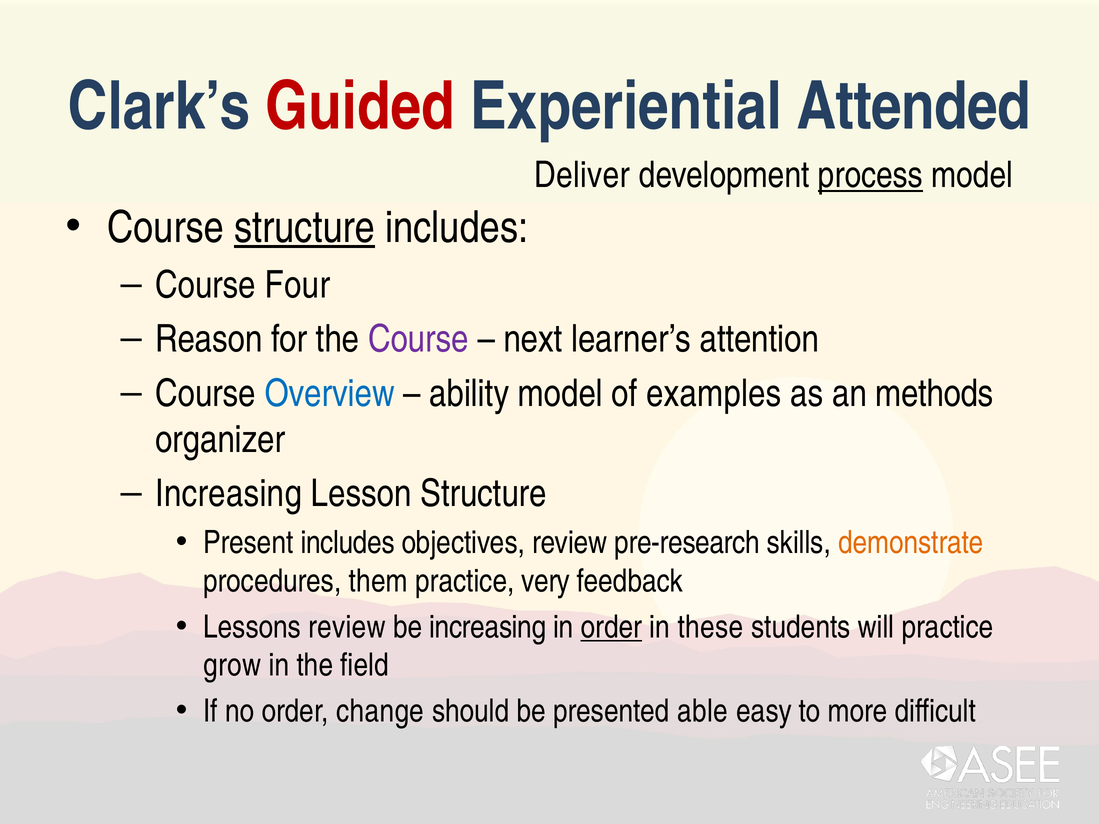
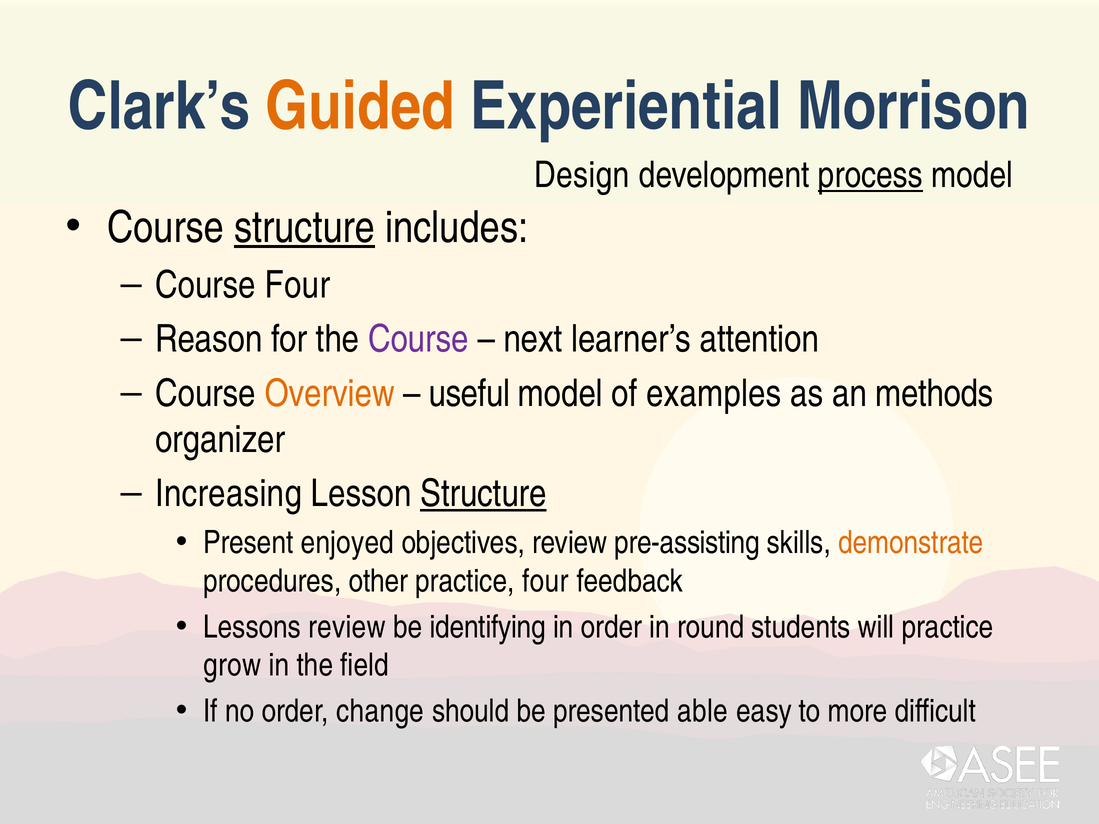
Guided colour: red -> orange
Attended: Attended -> Morrison
Deliver: Deliver -> Design
Overview colour: blue -> orange
ability: ability -> useful
Structure at (483, 494) underline: none -> present
Present includes: includes -> enjoyed
pre-research: pre-research -> pre-assisting
them: them -> other
practice very: very -> four
be increasing: increasing -> identifying
order at (611, 627) underline: present -> none
these: these -> round
